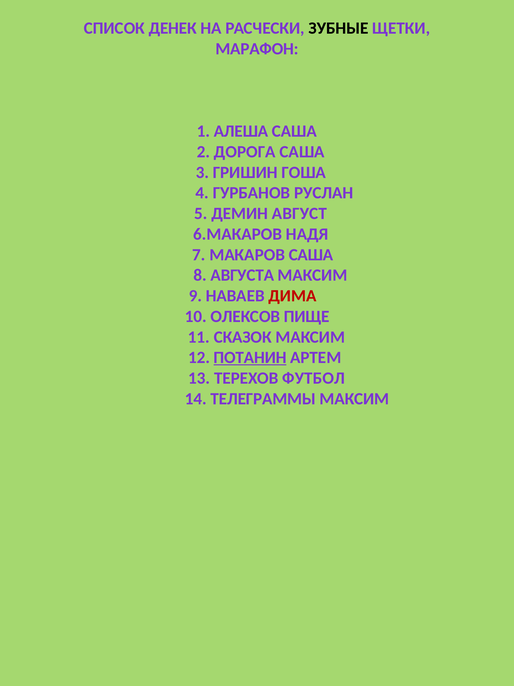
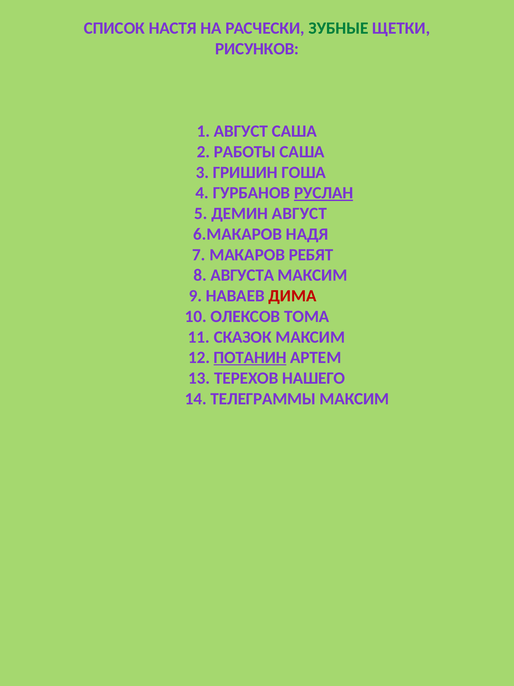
ДЕНЕК: ДЕНЕК -> НАСТЯ
ЗУБНЫЕ colour: black -> green
МАРАФОН: МАРАФОН -> РИСУНКОВ
1 АЛЕША: АЛЕША -> АВГУСТ
ДОРОГА: ДОРОГА -> РАБОТЫ
РУСЛАН underline: none -> present
МАКАРОВ САША: САША -> РЕБЯТ
ПИЩЕ: ПИЩЕ -> ТОМА
ФУТБОЛ: ФУТБОЛ -> НАШЕГО
